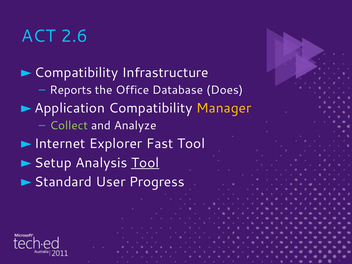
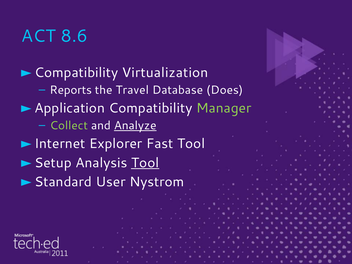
2.6: 2.6 -> 8.6
Infrastructure: Infrastructure -> Virtualization
Office: Office -> Travel
Manager colour: yellow -> light green
Analyze underline: none -> present
Progress: Progress -> Nystrom
